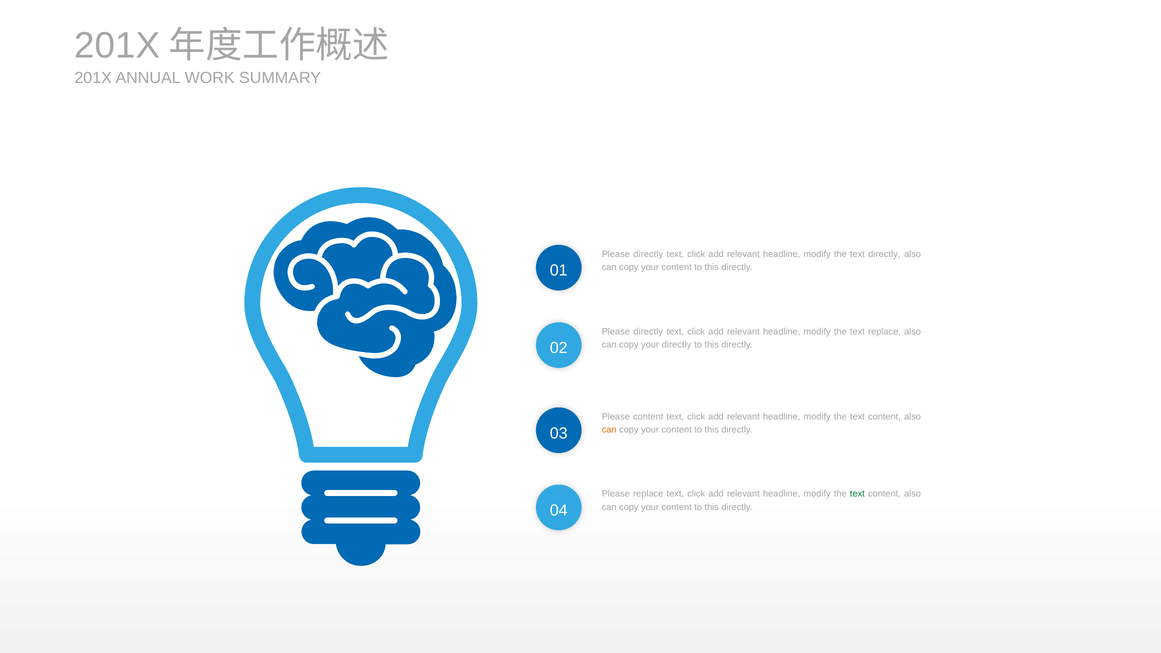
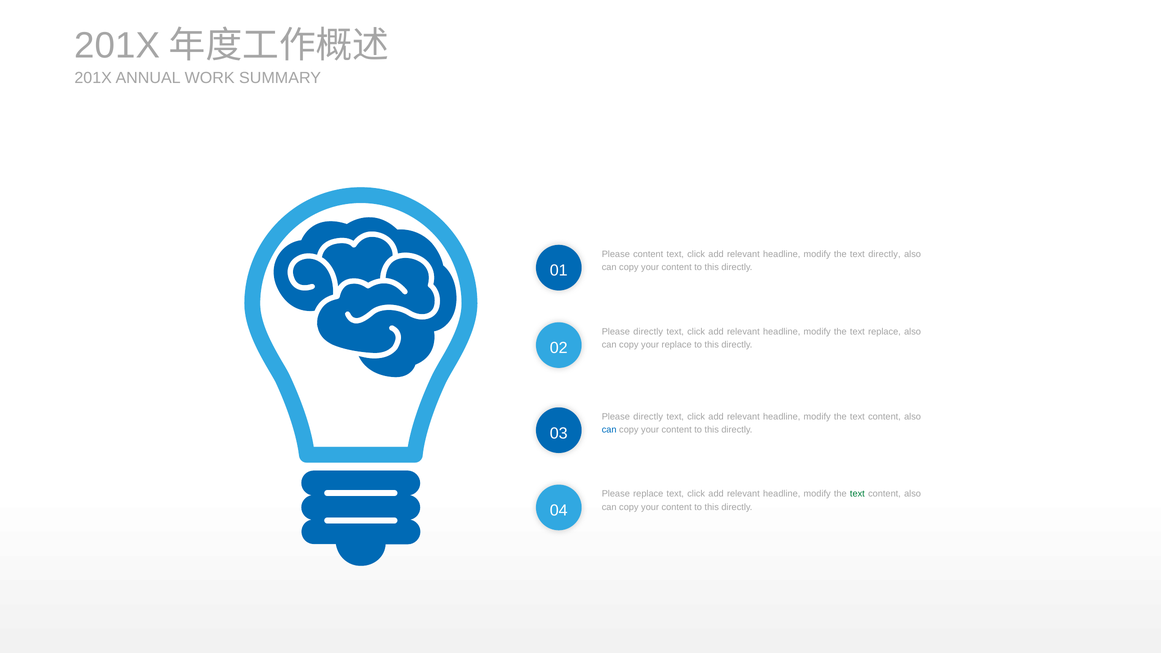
directly at (648, 254): directly -> content
your directly: directly -> replace
content at (648, 417): content -> directly
can at (609, 430) colour: orange -> blue
